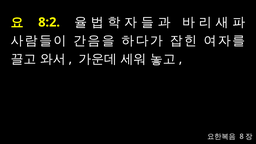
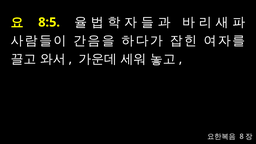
8:2: 8:2 -> 8:5
